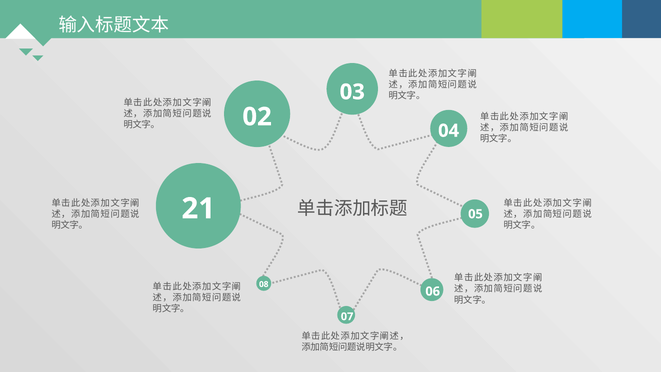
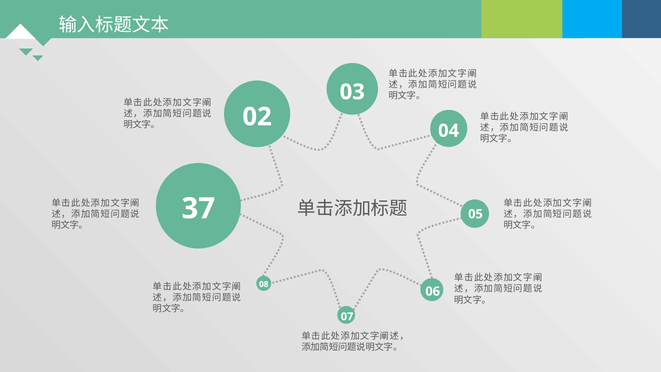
21: 21 -> 37
